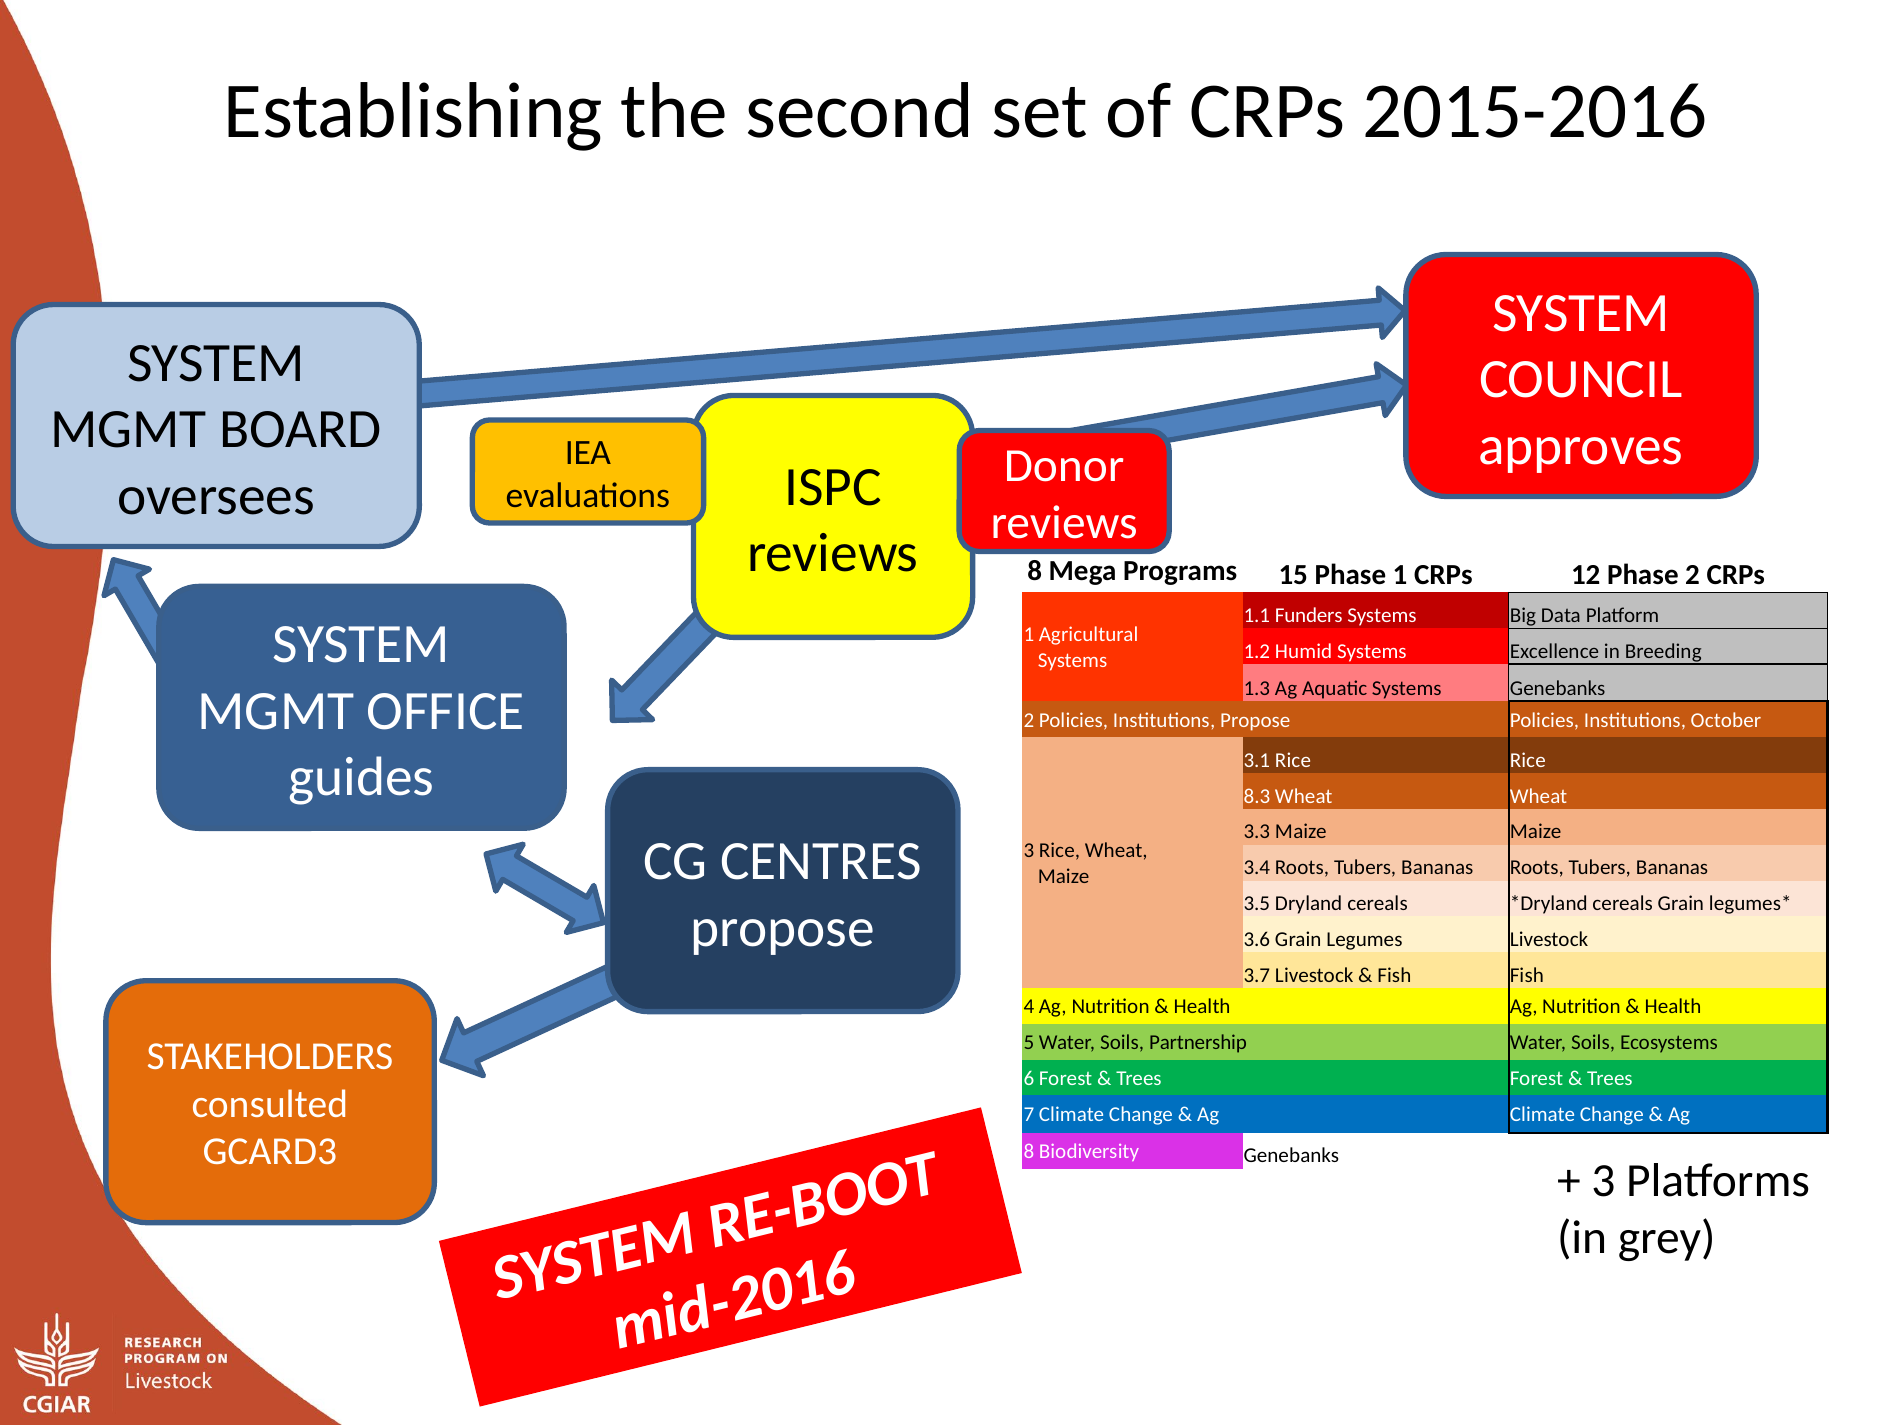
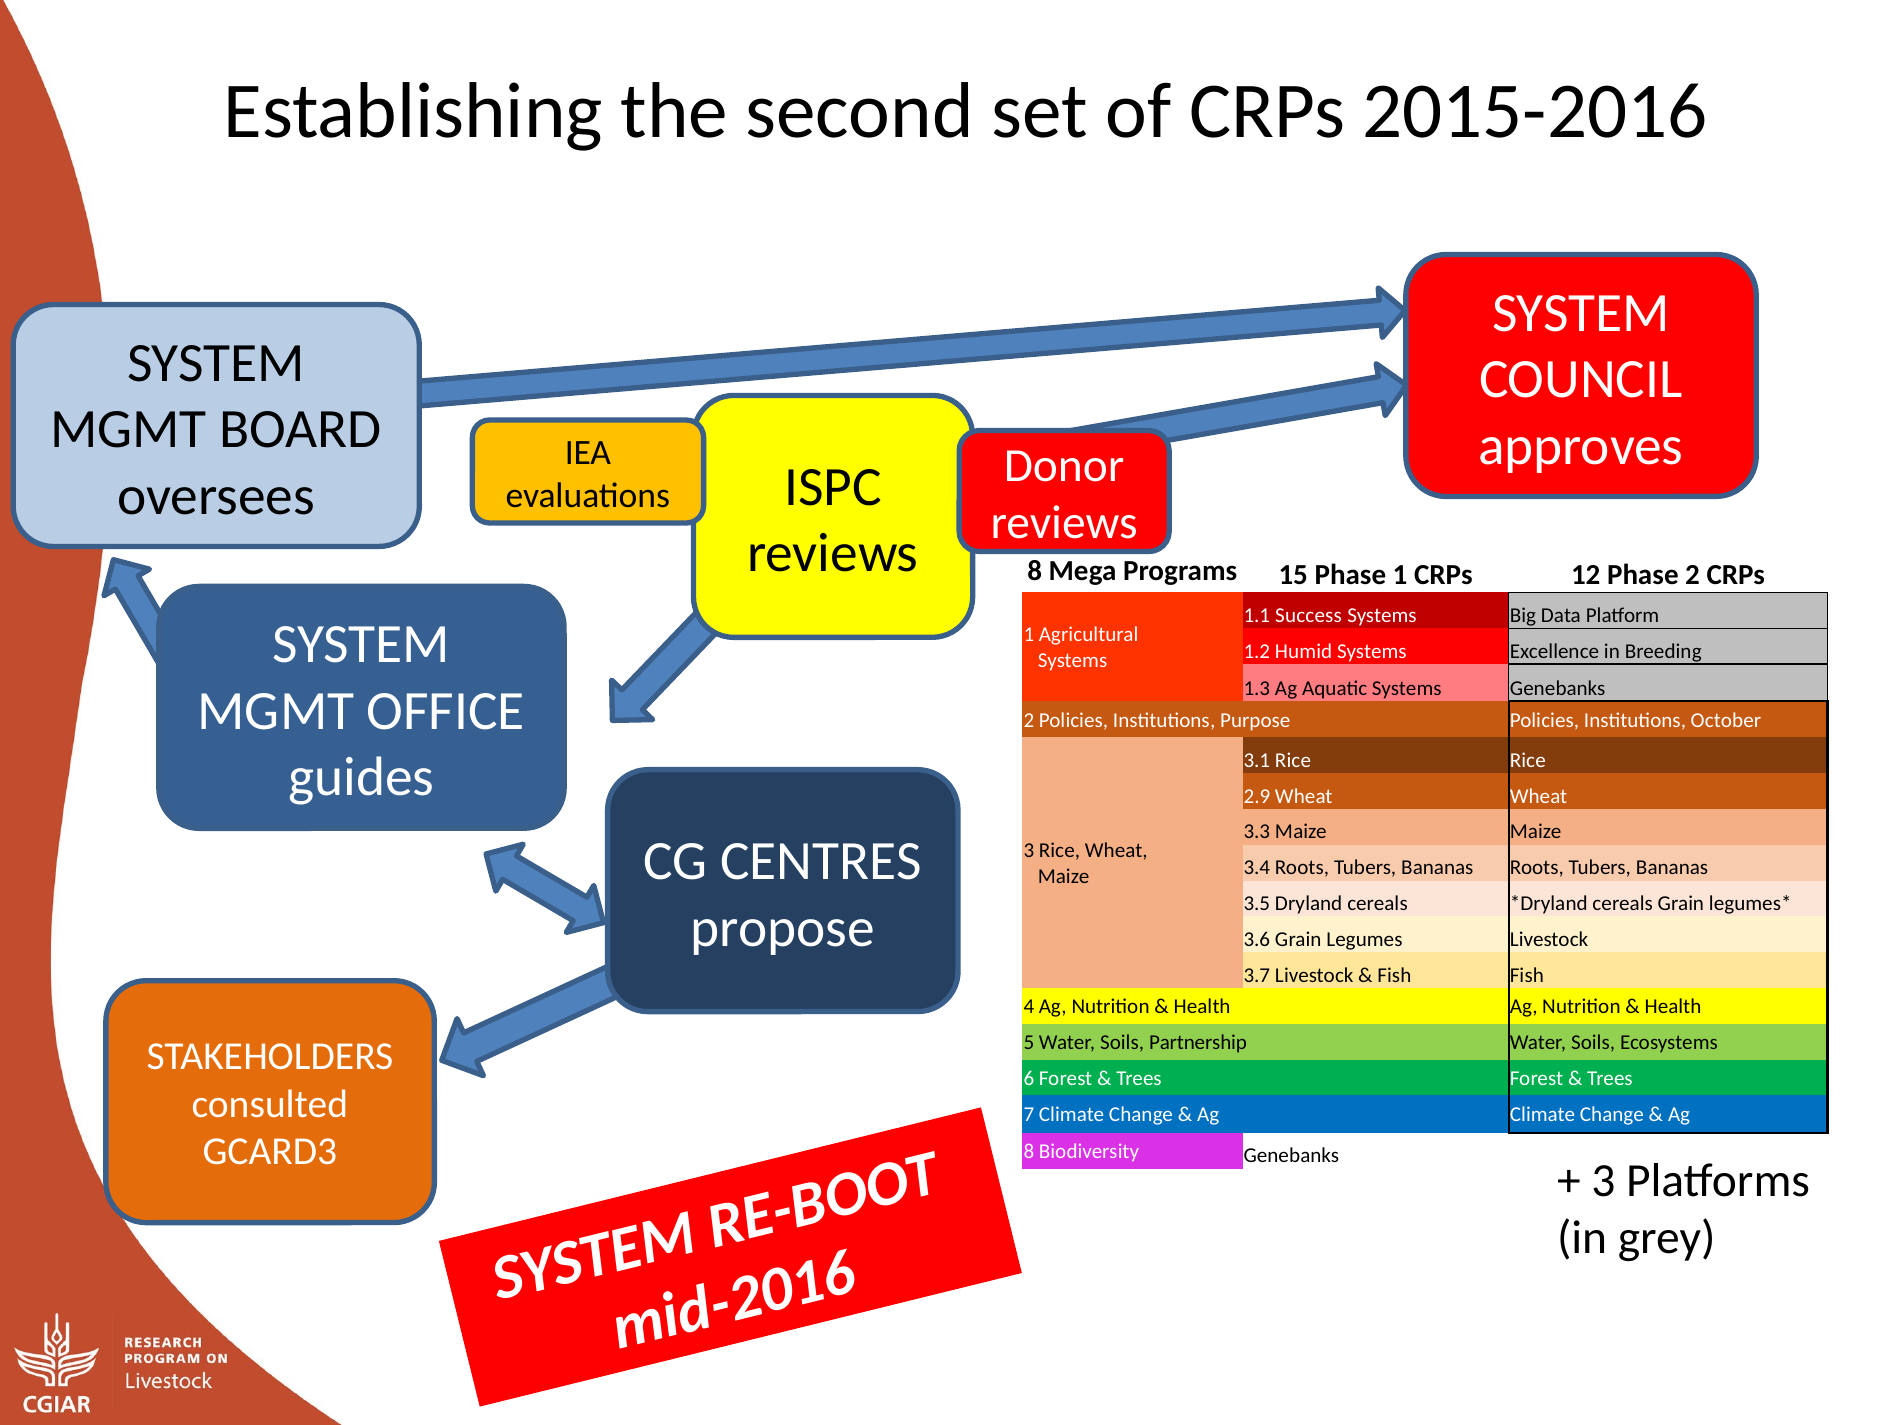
Funders: Funders -> Success
Institutions Propose: Propose -> Purpose
8.3: 8.3 -> 2.9
